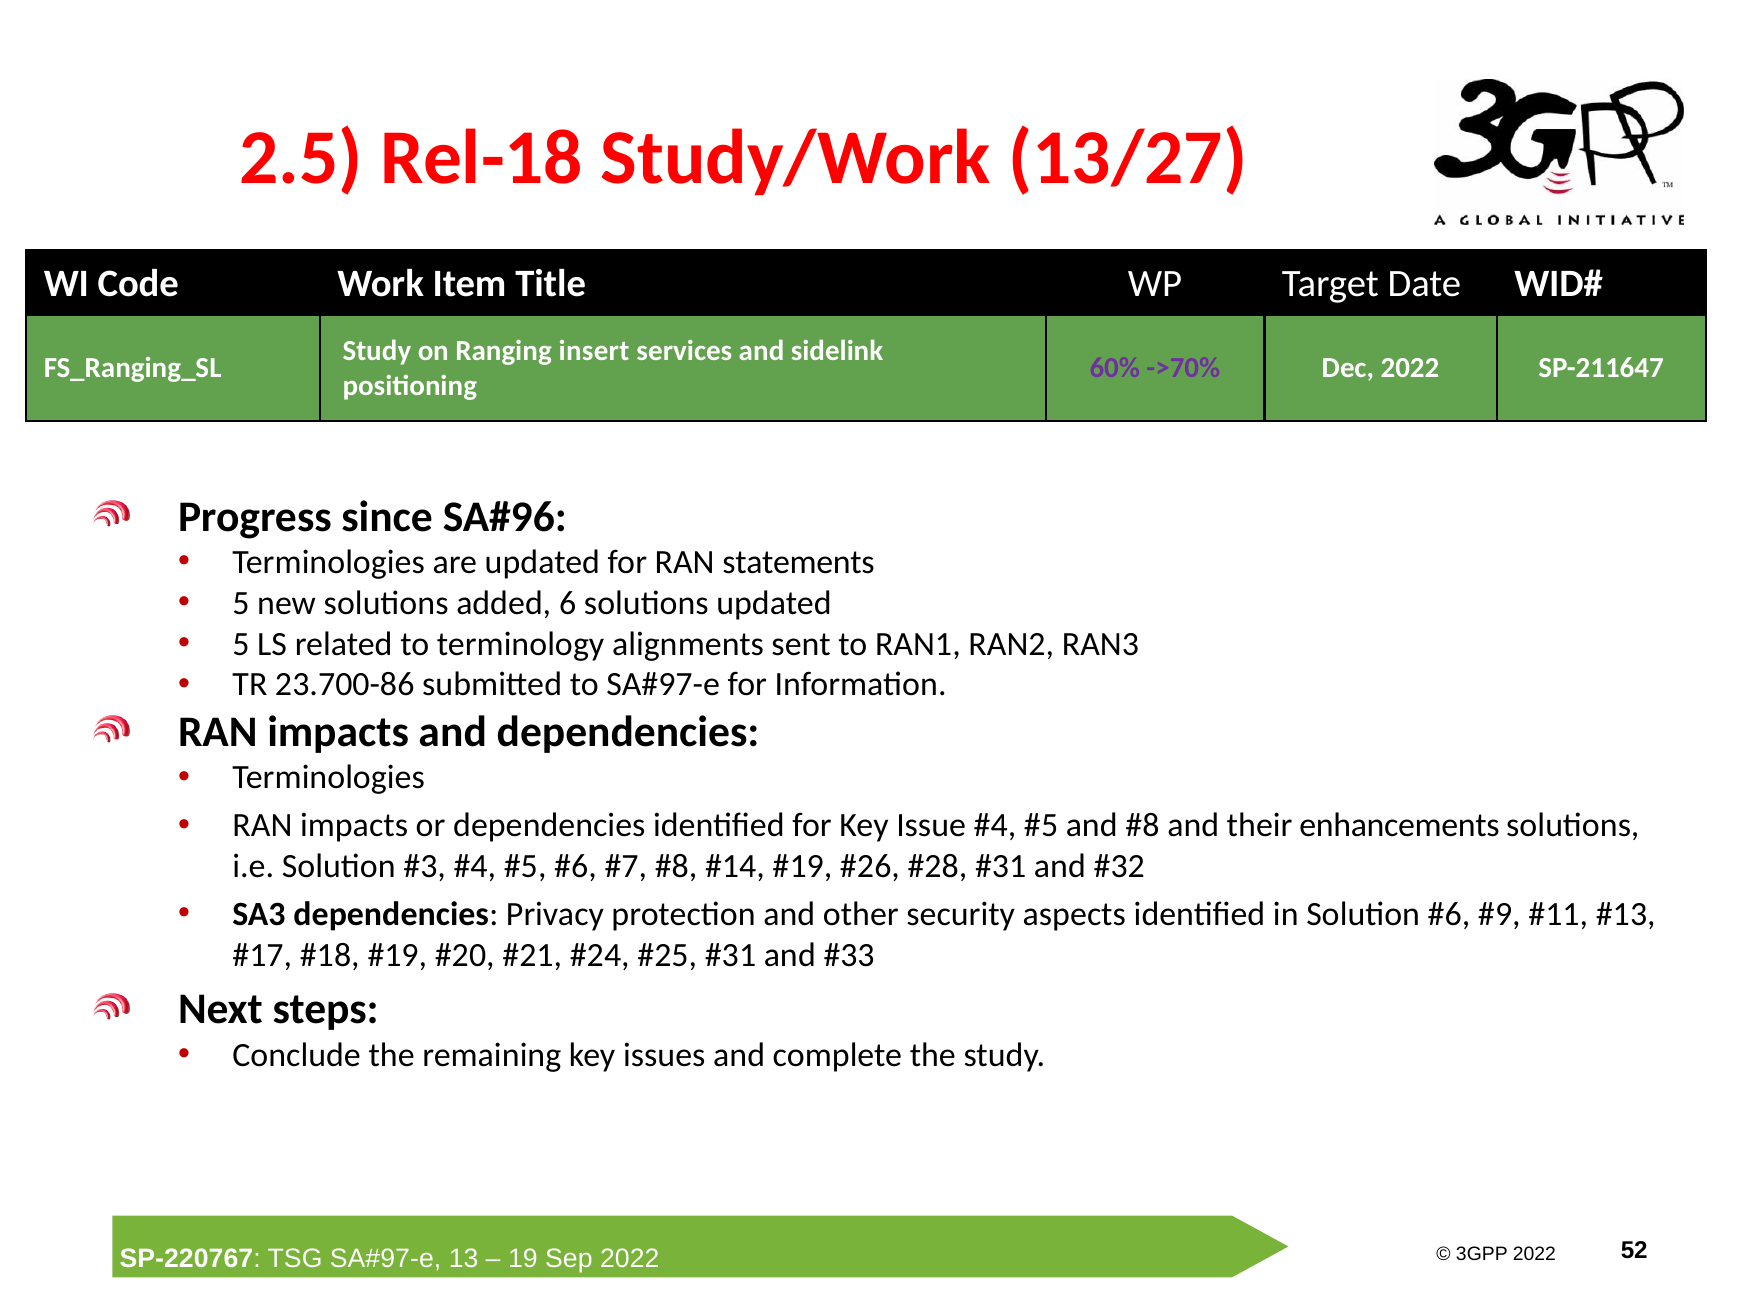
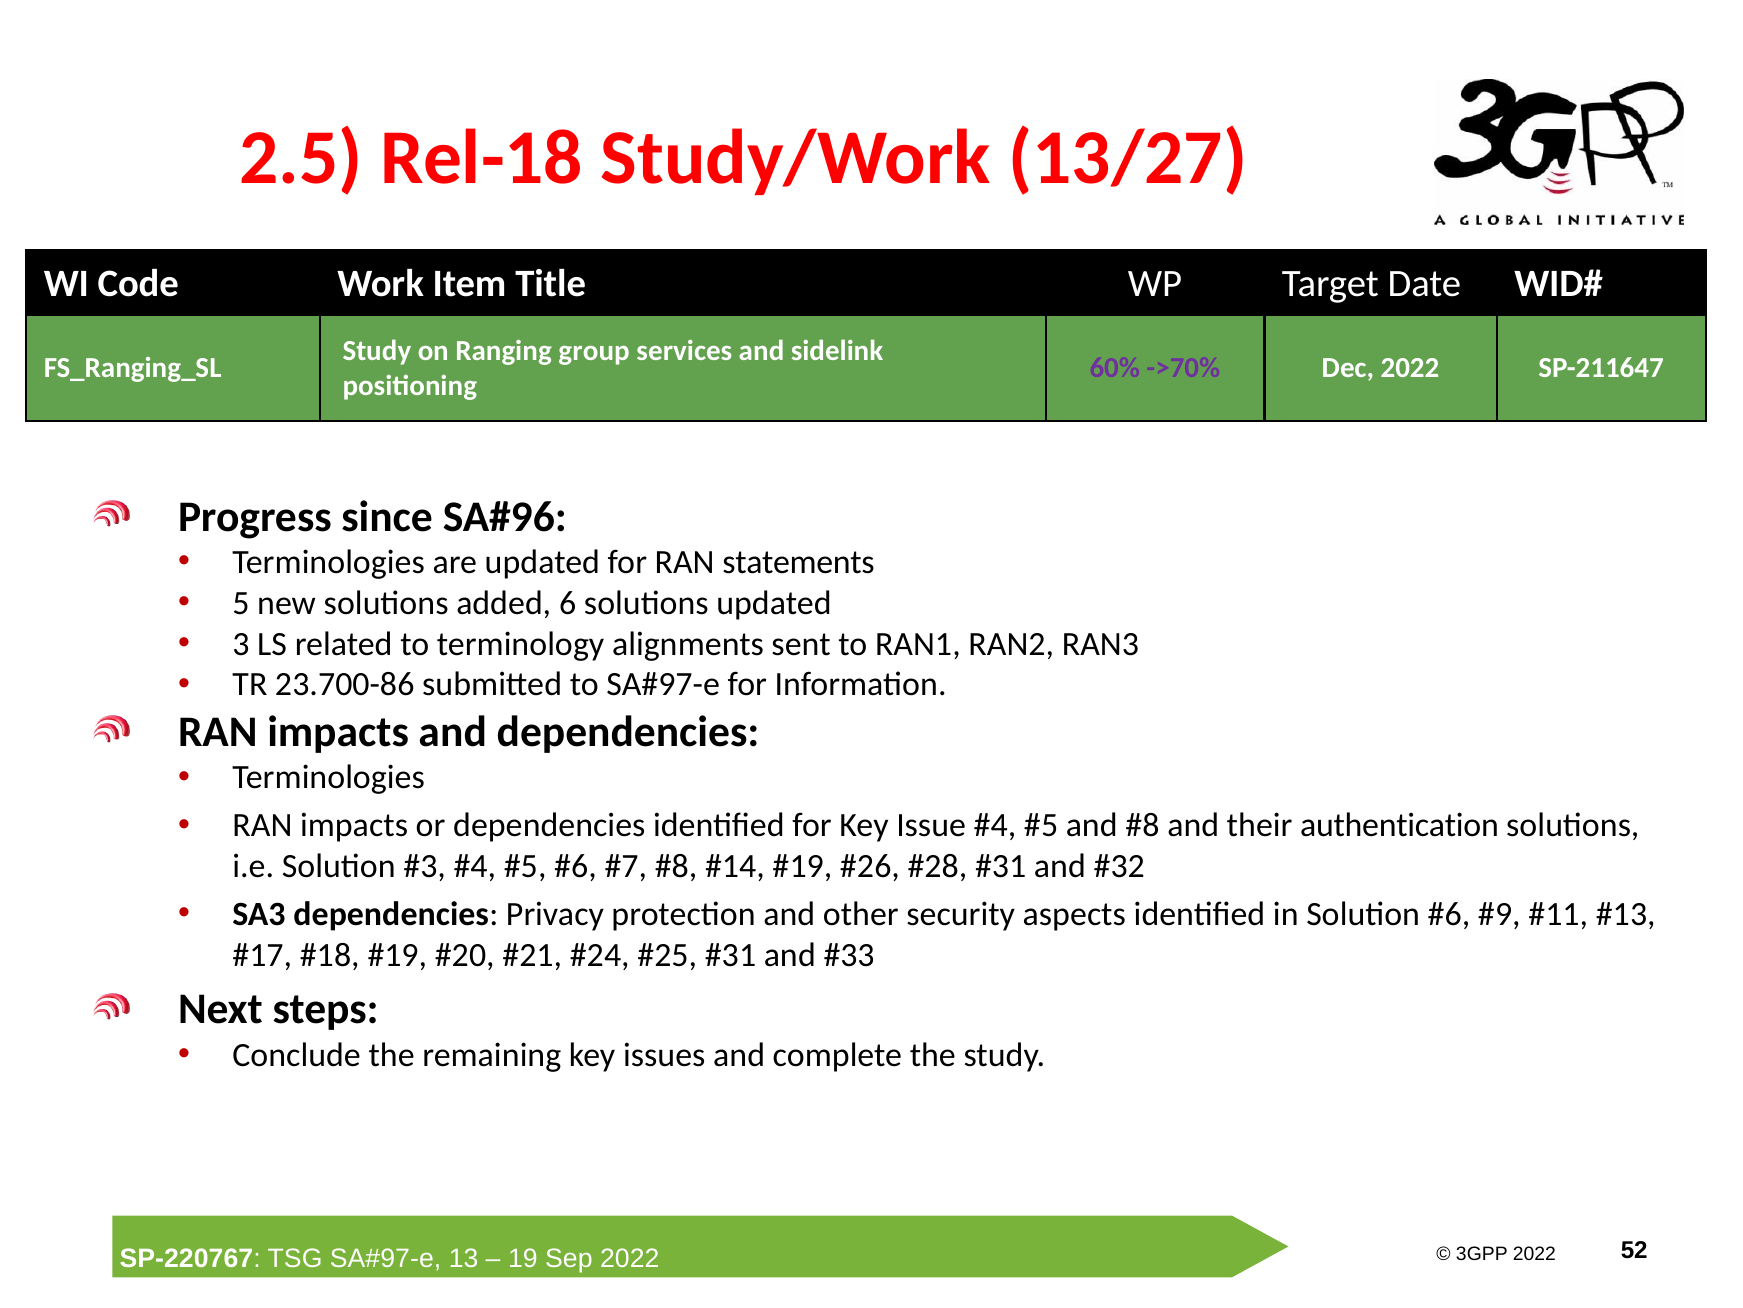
insert: insert -> group
5 at (241, 644): 5 -> 3
enhancements: enhancements -> authentication
